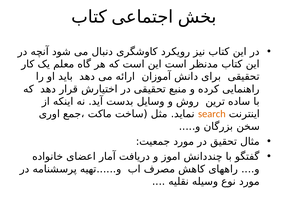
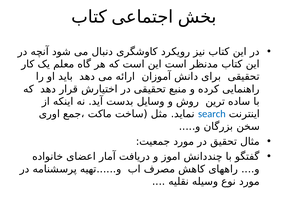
search colour: orange -> blue
